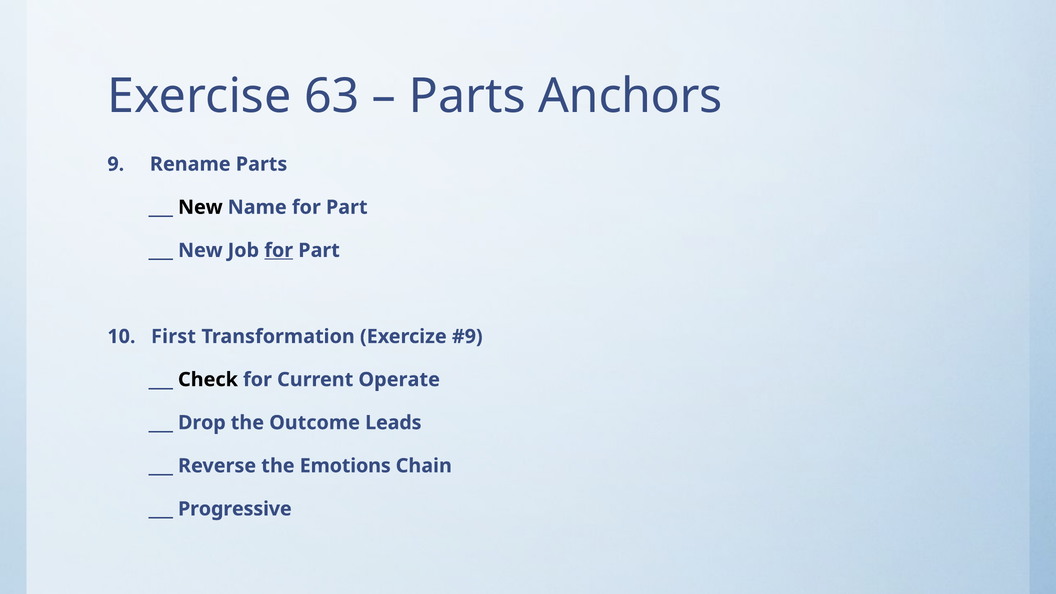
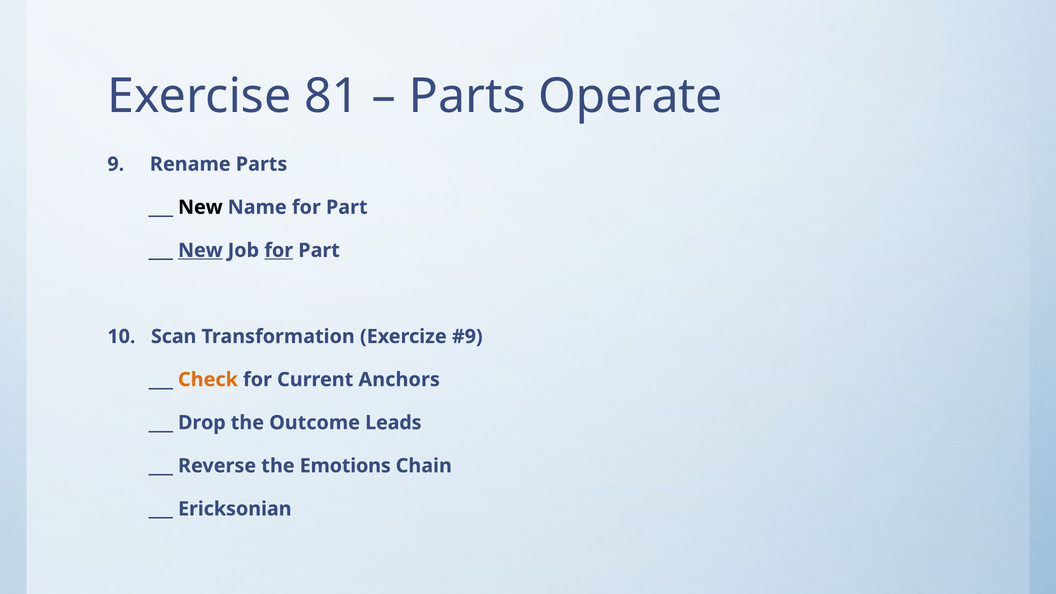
63: 63 -> 81
Anchors: Anchors -> Operate
New at (200, 250) underline: none -> present
First: First -> Scan
Check colour: black -> orange
Operate: Operate -> Anchors
Progressive: Progressive -> Ericksonian
